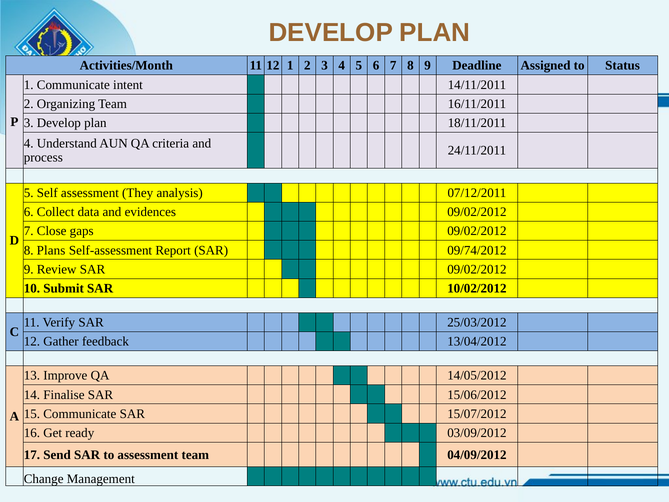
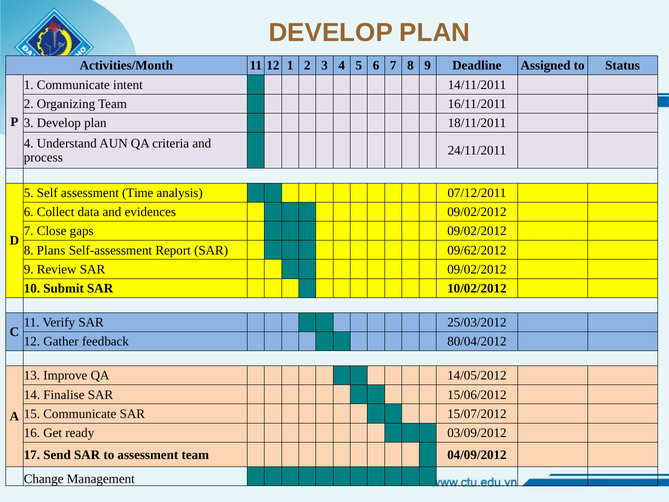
They: They -> Time
09/74/2012: 09/74/2012 -> 09/62/2012
13/04/2012: 13/04/2012 -> 80/04/2012
